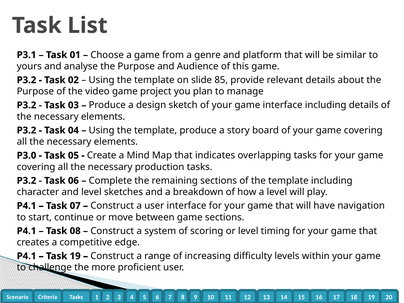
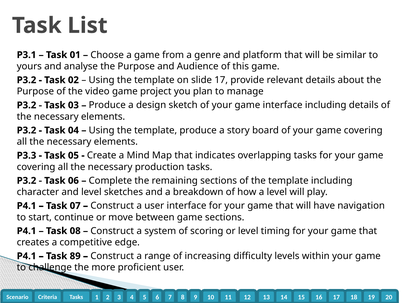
slide 85: 85 -> 17
P3.0: P3.0 -> P3.3
Task 19: 19 -> 89
